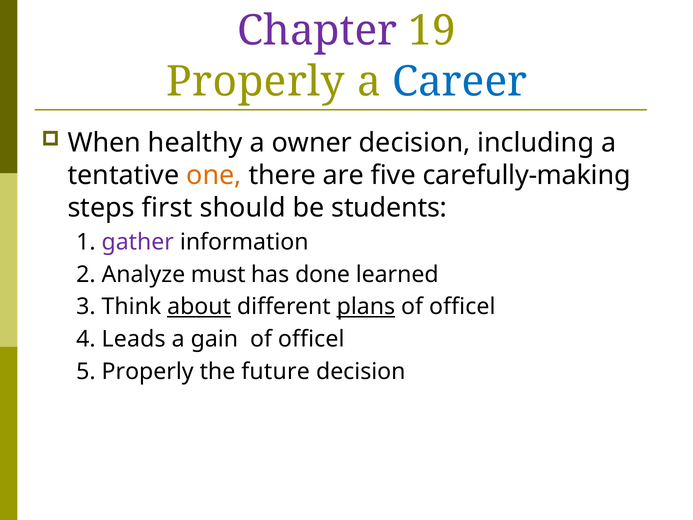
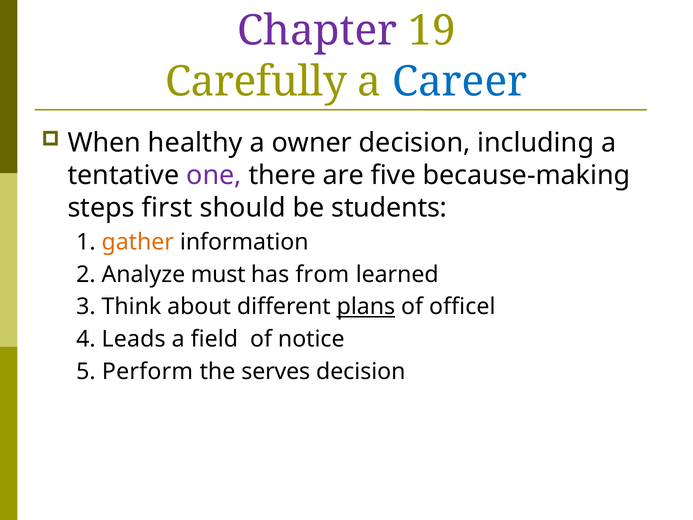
Properly at (256, 82): Properly -> Carefully
one colour: orange -> purple
carefully-making: carefully-making -> because-making
gather colour: purple -> orange
done: done -> from
about underline: present -> none
gain: gain -> field
officel at (311, 339): officel -> notice
5 Properly: Properly -> Perform
future: future -> serves
